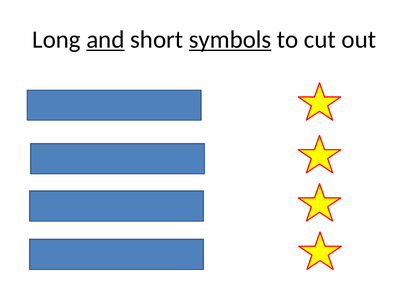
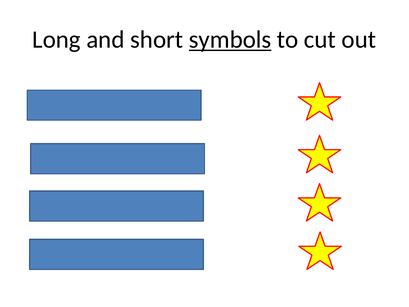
and underline: present -> none
